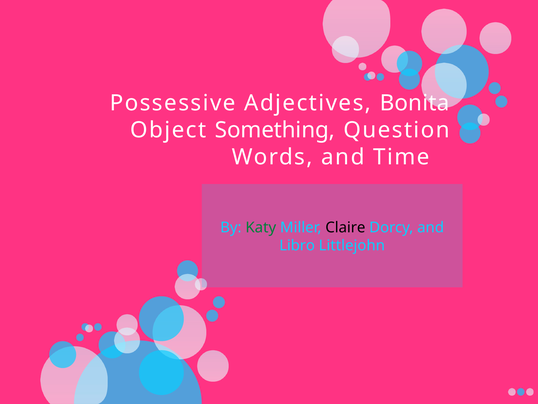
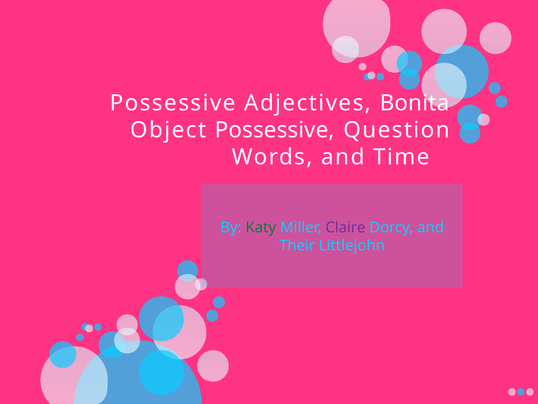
Object Something: Something -> Possessive
Claire colour: black -> purple
Libro: Libro -> Their
